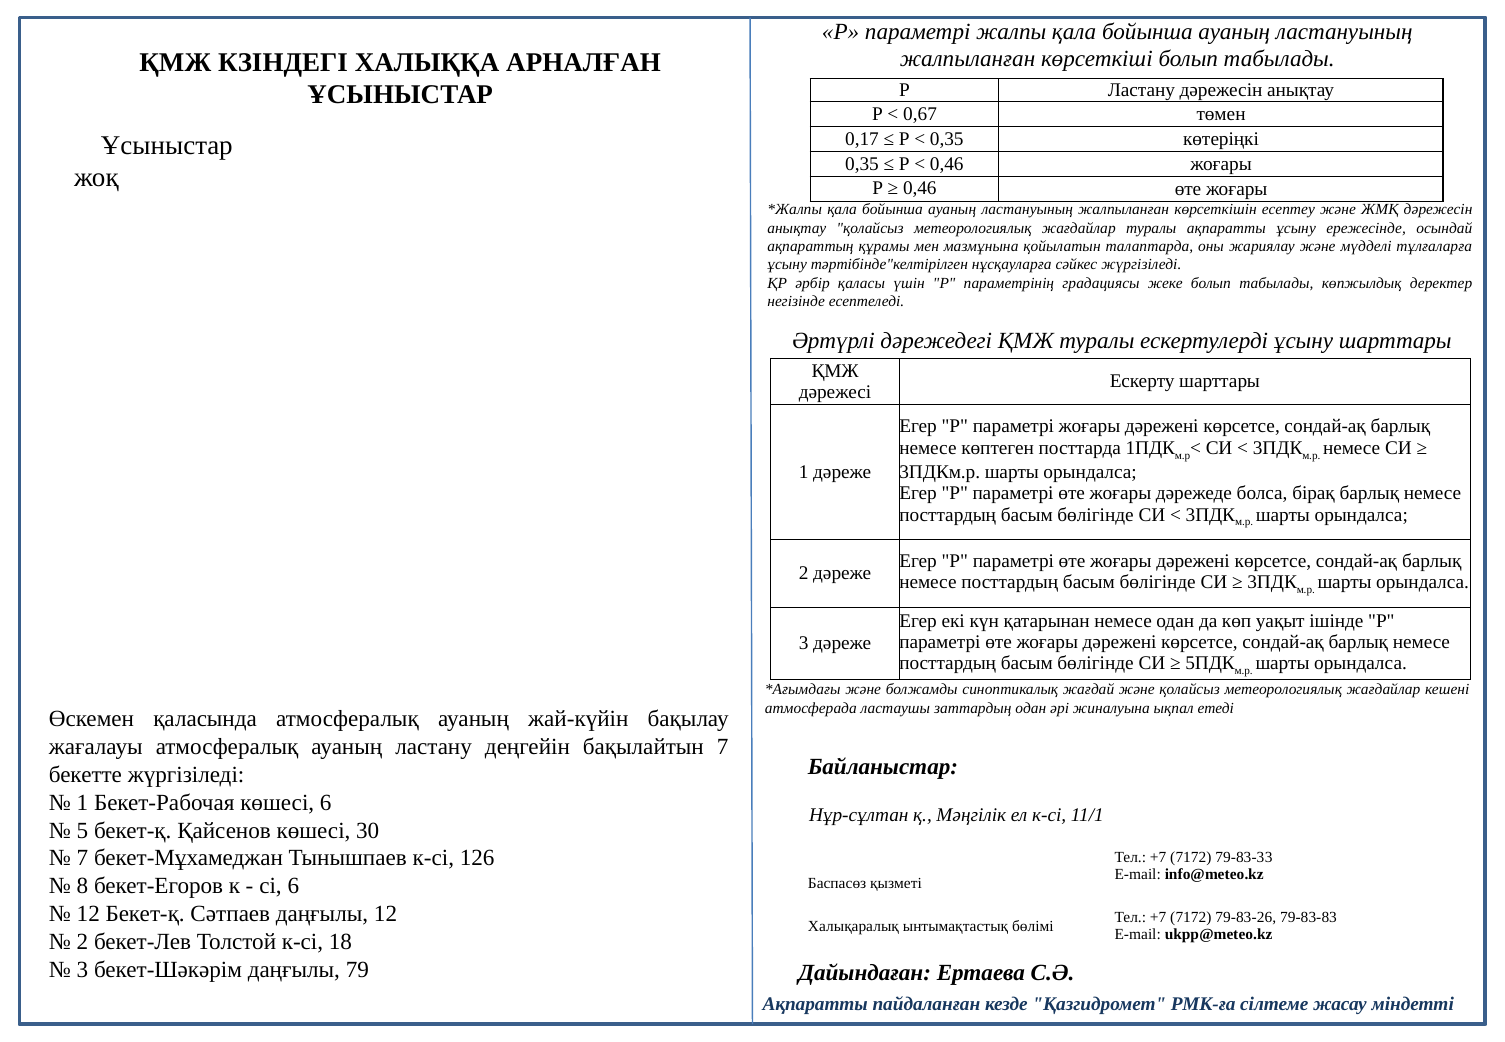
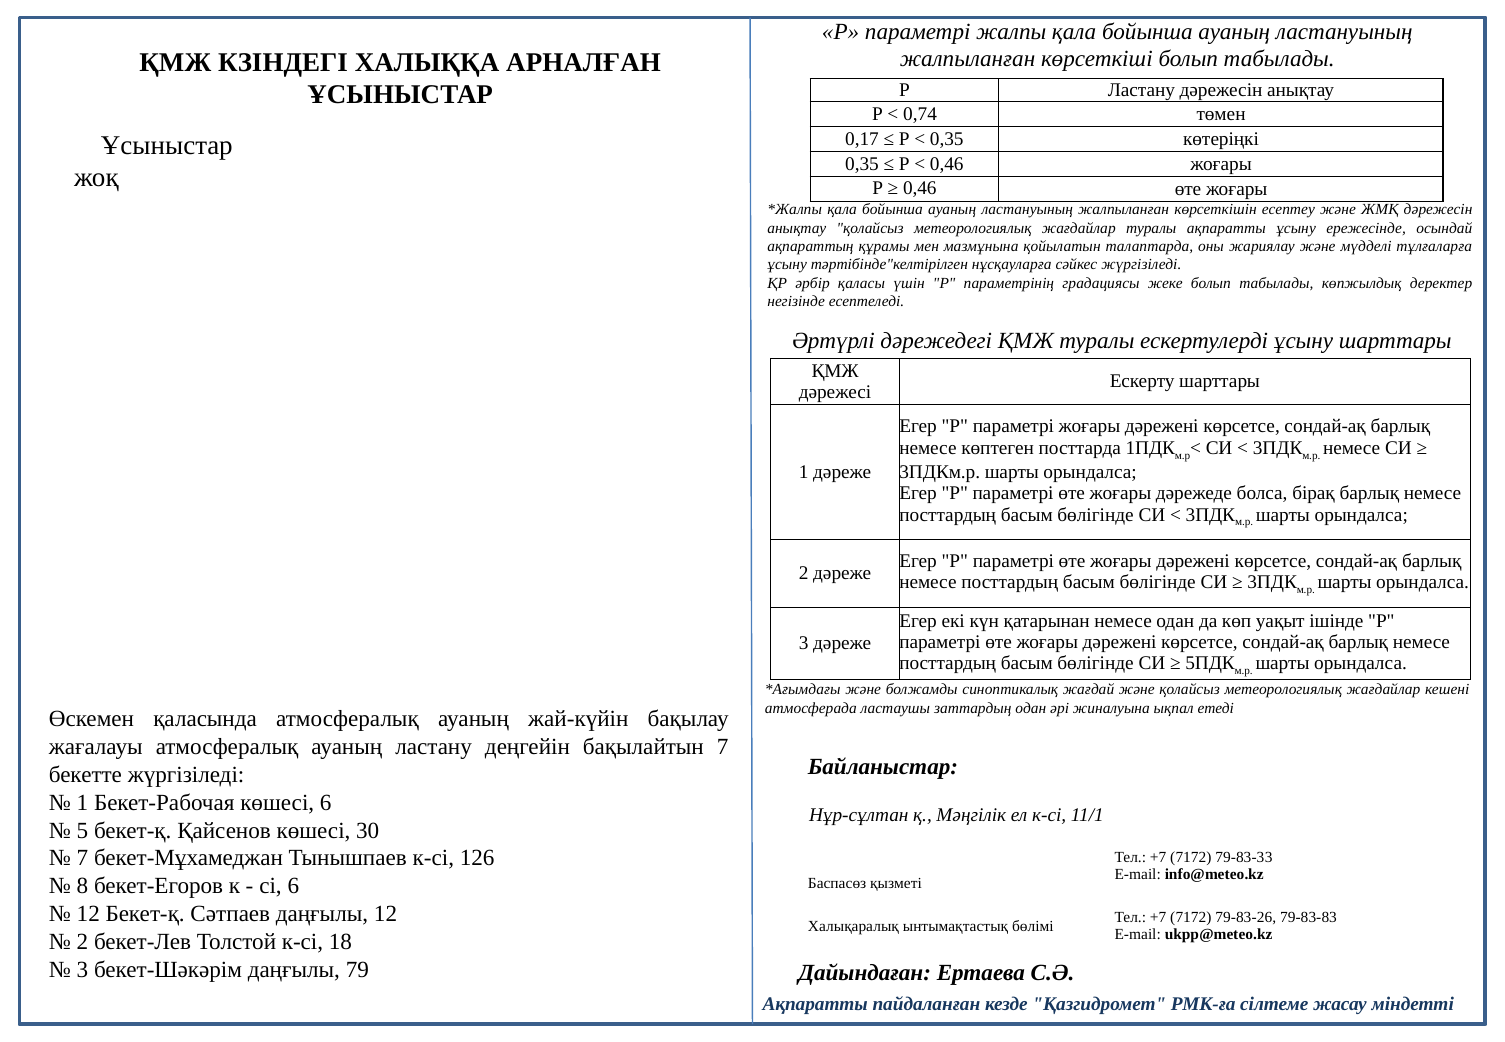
0,67: 0,67 -> 0,74
